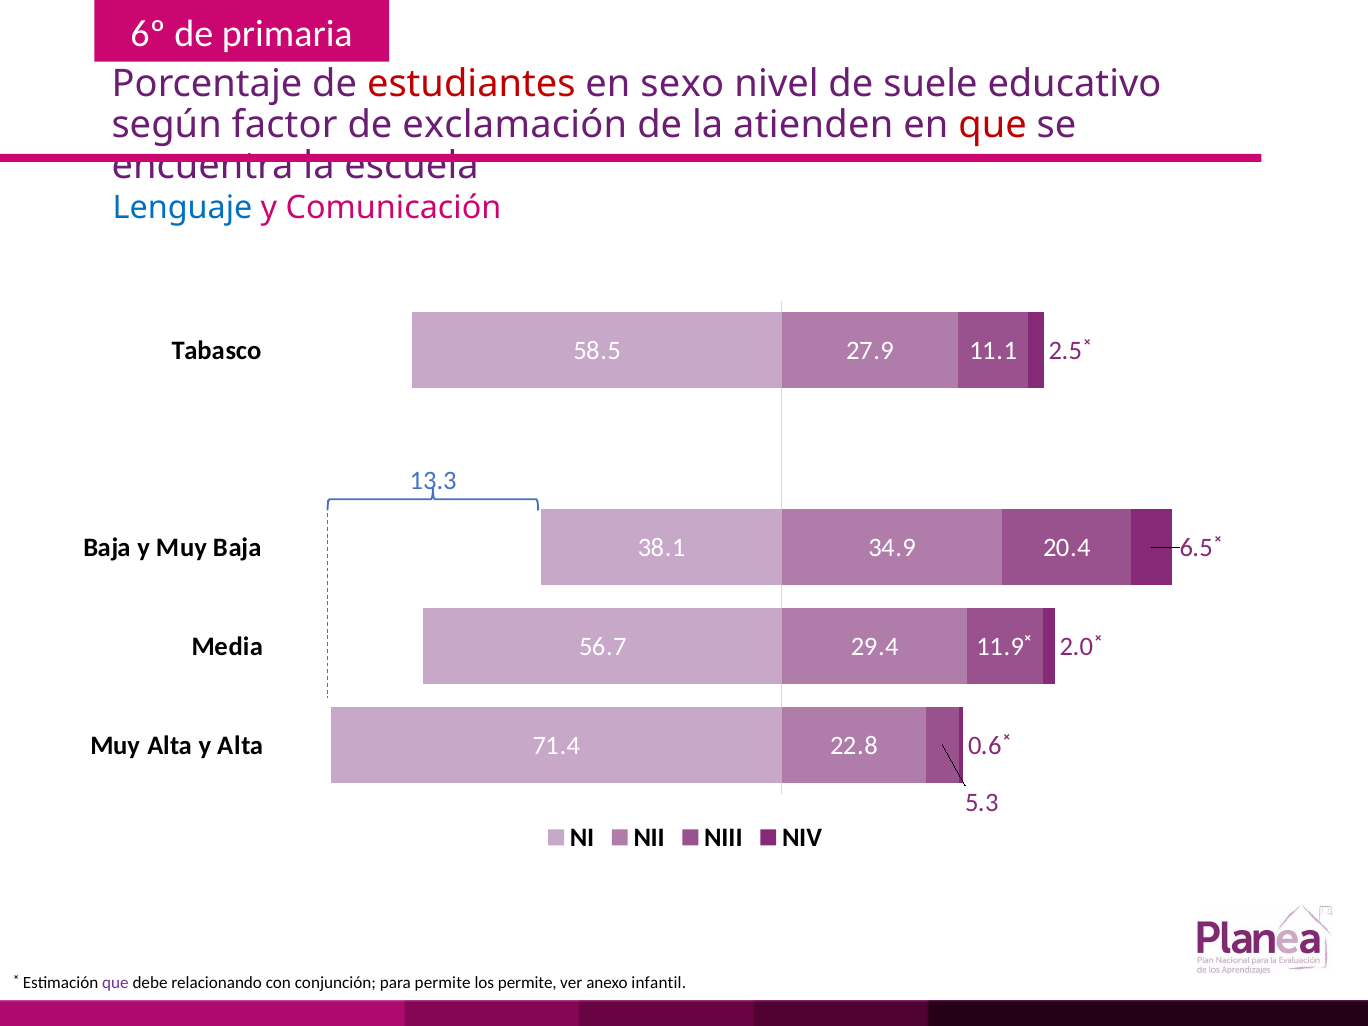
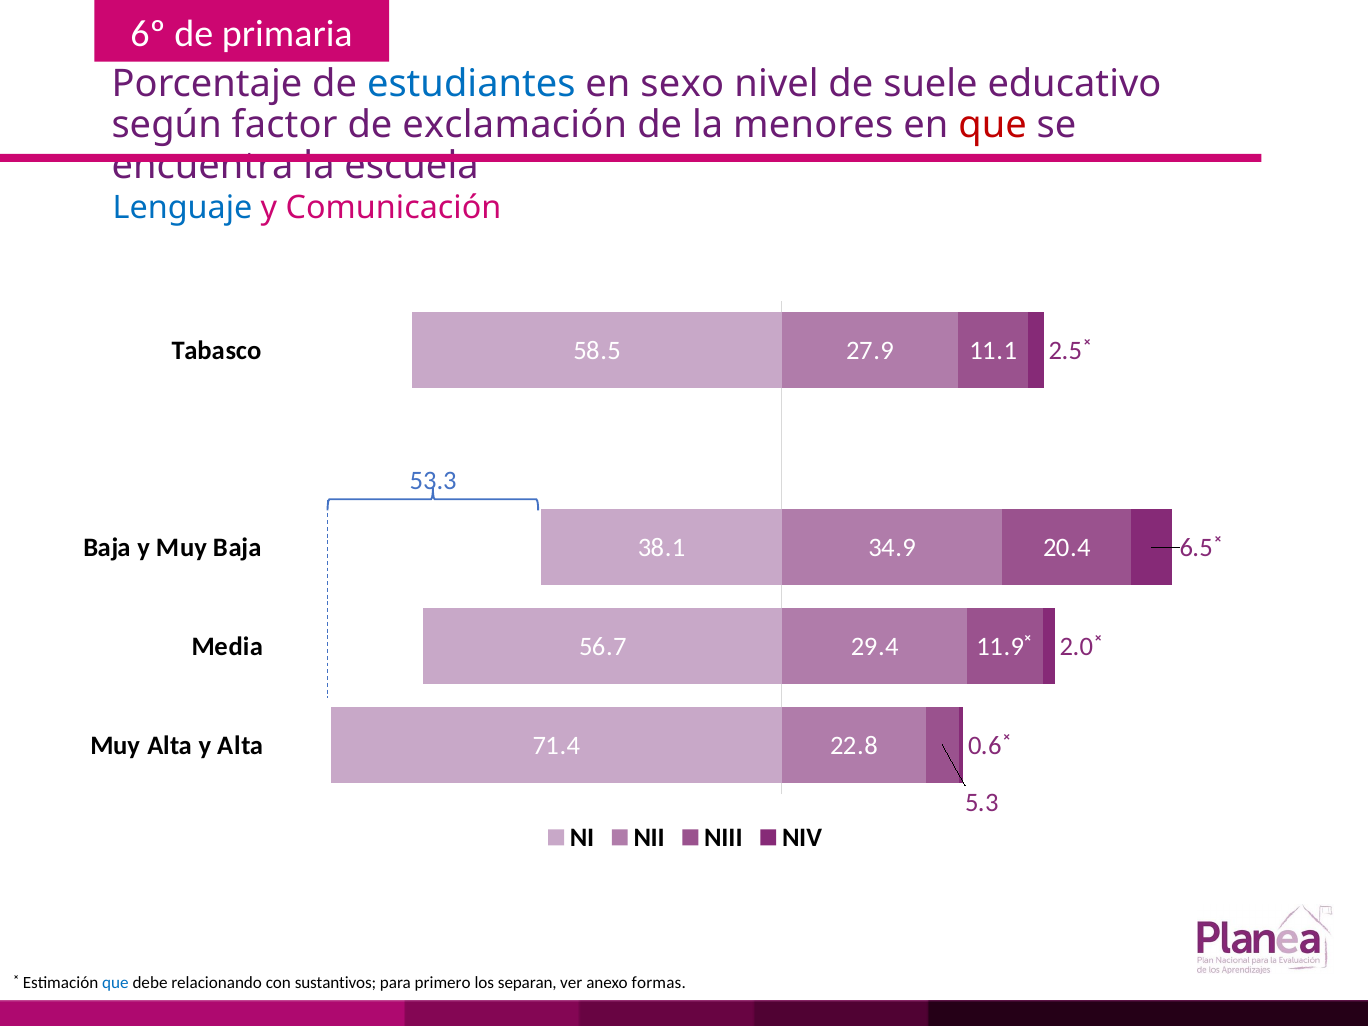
estudiantes colour: red -> blue
atienden: atienden -> menores
13.3: 13.3 -> 53.3
que at (115, 983) colour: purple -> blue
conjunción: conjunción -> sustantivos
para permite: permite -> primero
los permite: permite -> separan
infantil: infantil -> formas
